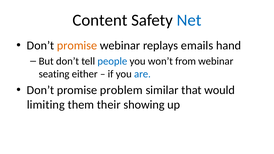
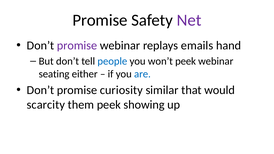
Content at (100, 20): Content -> Promise
Net colour: blue -> purple
promise at (77, 46) colour: orange -> purple
won’t from: from -> peek
problem: problem -> curiosity
limiting: limiting -> scarcity
them their: their -> peek
